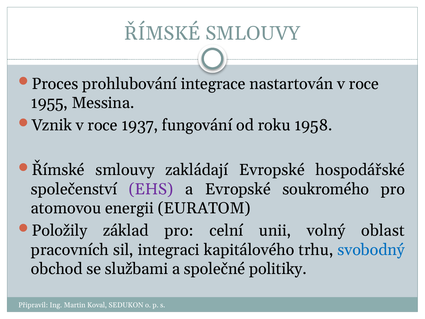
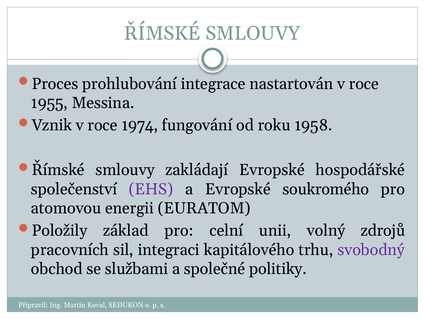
1937: 1937 -> 1974
oblast: oblast -> zdrojů
svobodný colour: blue -> purple
